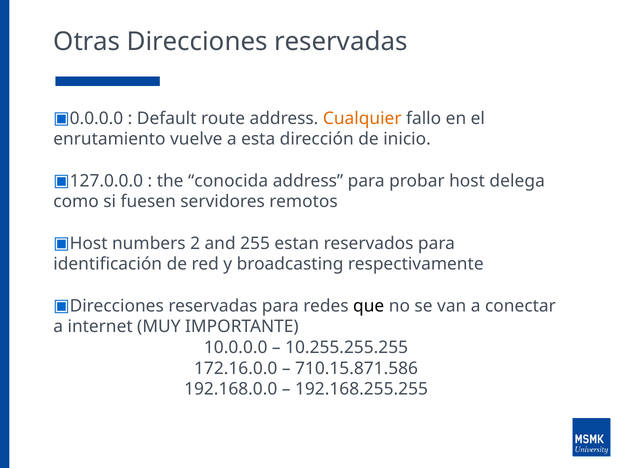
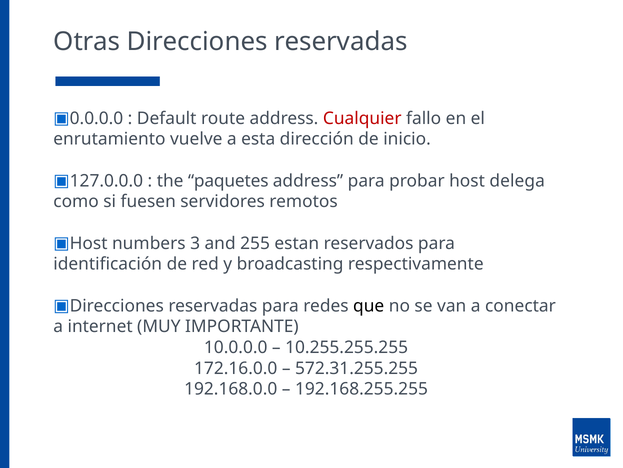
Cualquier colour: orange -> red
conocida: conocida -> paquetes
2: 2 -> 3
710.15.871.586: 710.15.871.586 -> 572.31.255.255
